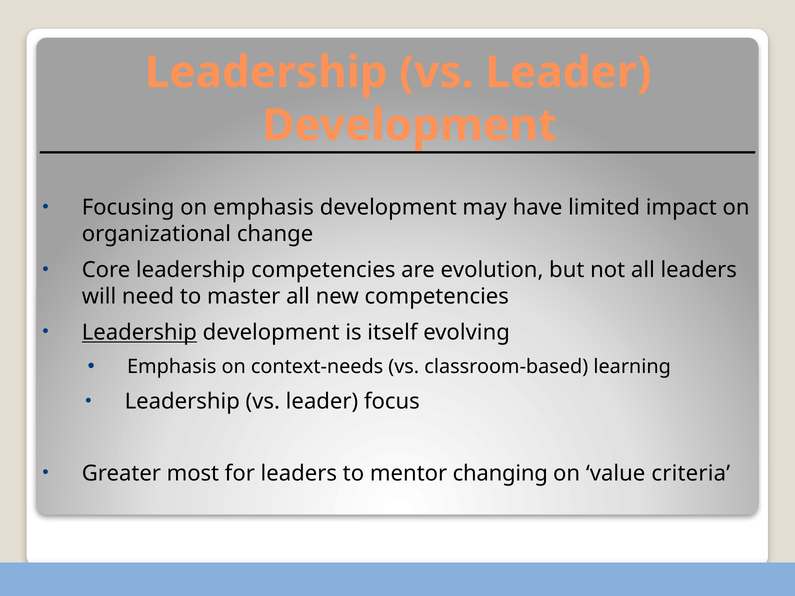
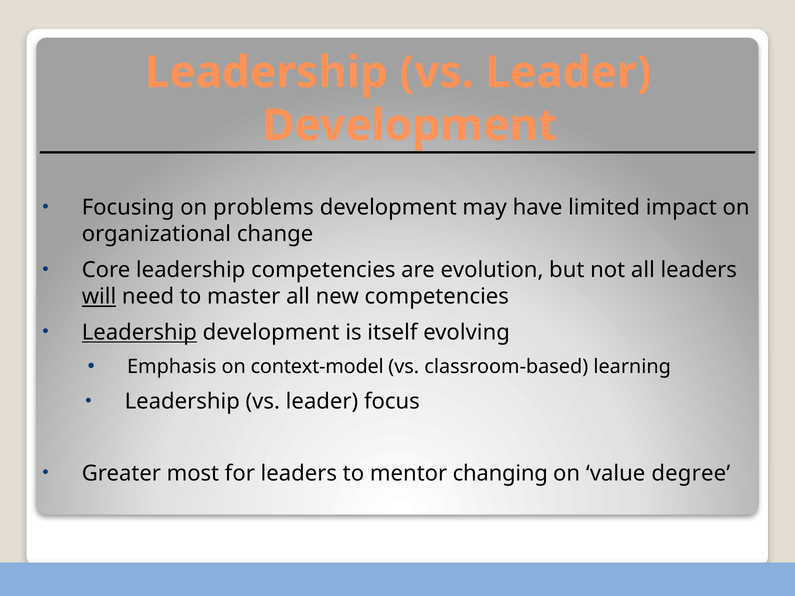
on emphasis: emphasis -> problems
will underline: none -> present
context-needs: context-needs -> context-model
criteria: criteria -> degree
